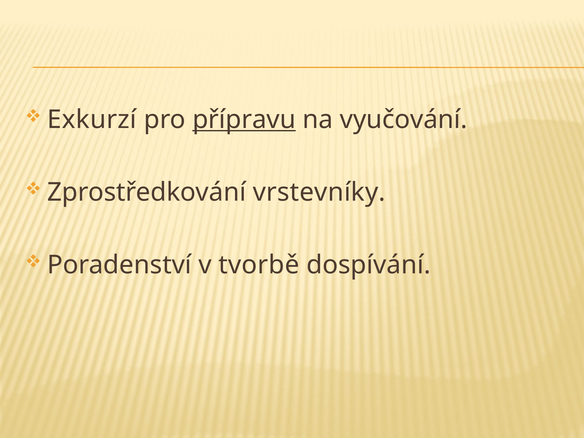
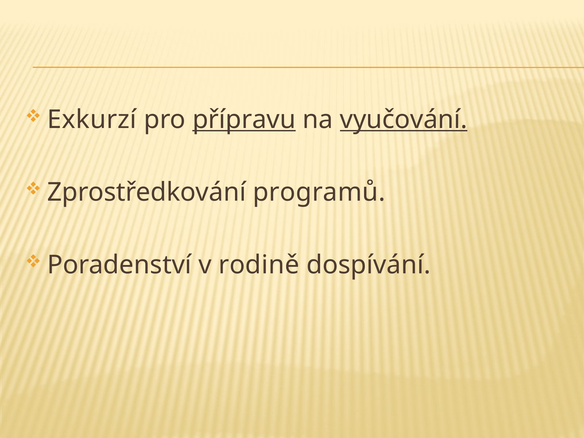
vyučování underline: none -> present
vrstevníky: vrstevníky -> programů
tvorbě: tvorbě -> rodině
